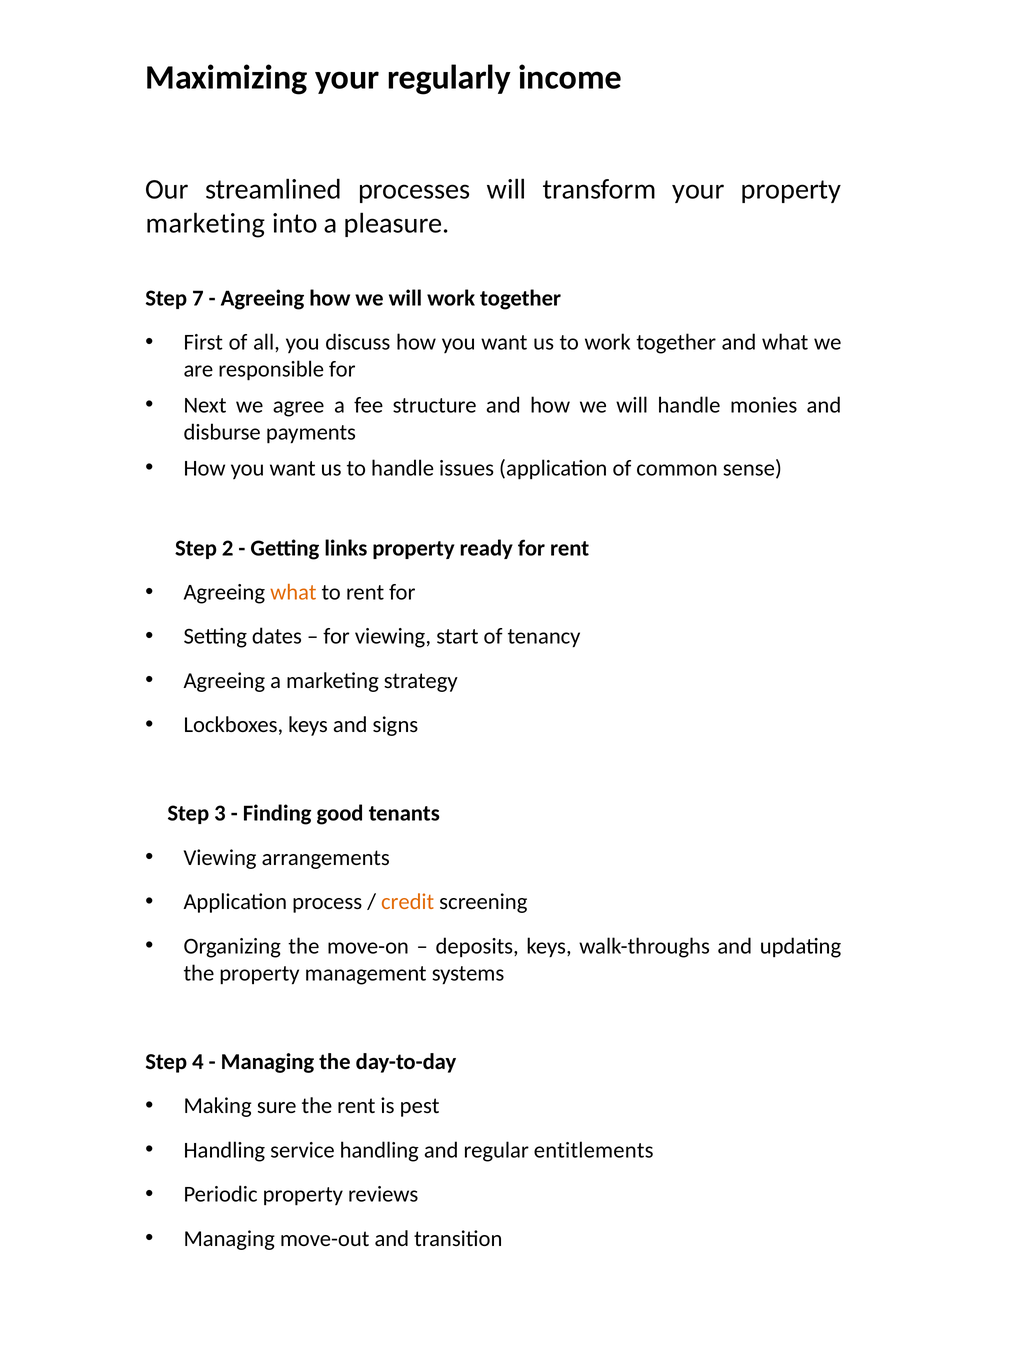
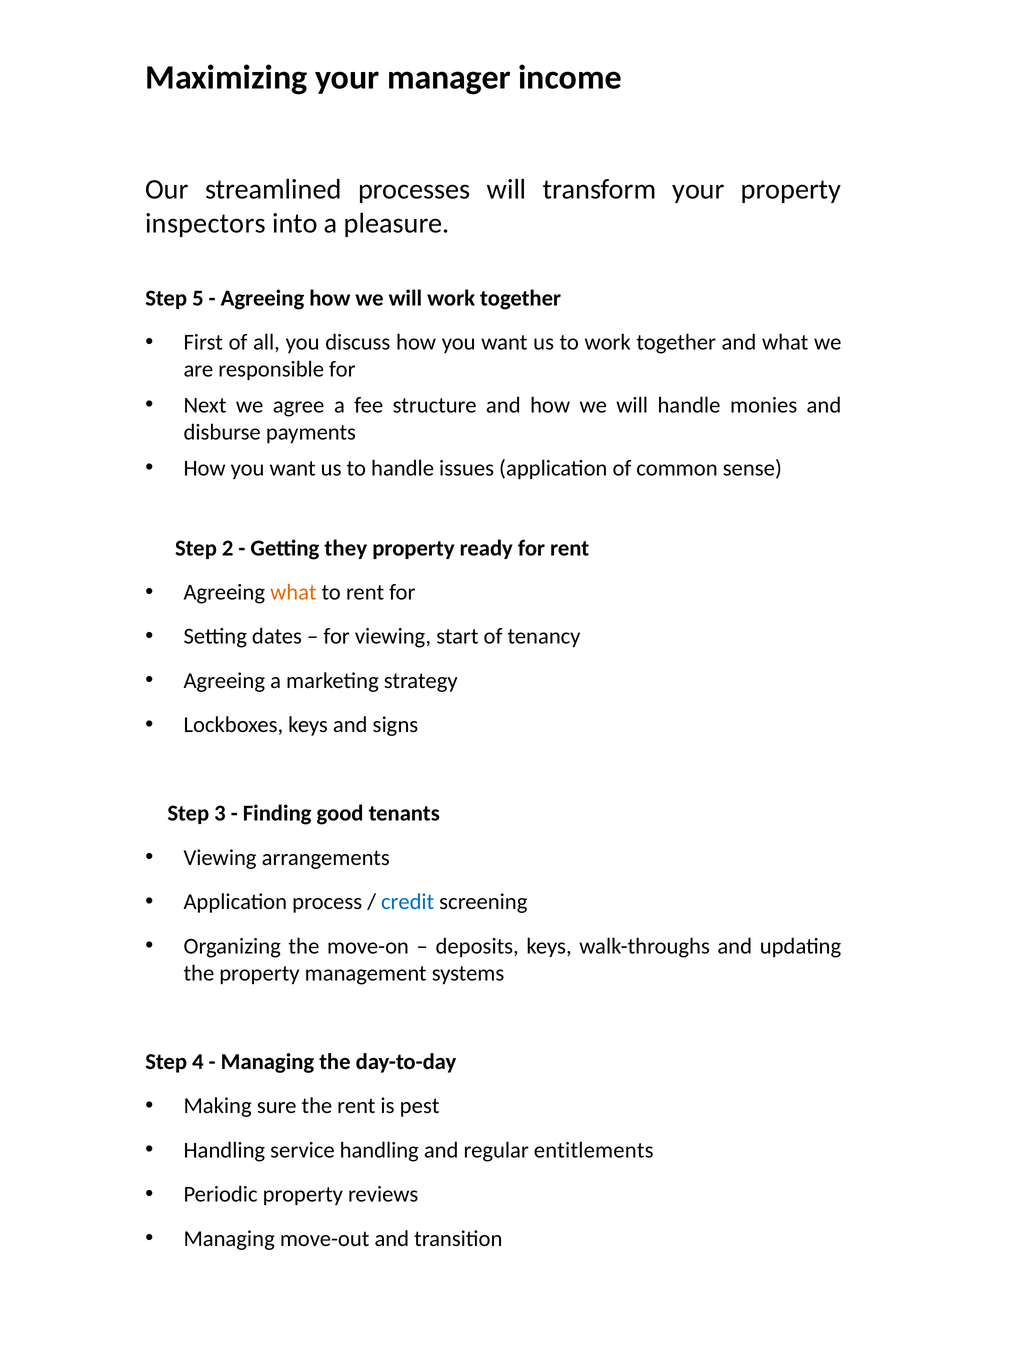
regularly: regularly -> manager
marketing at (205, 224): marketing -> inspectors
7: 7 -> 5
links: links -> they
credit colour: orange -> blue
